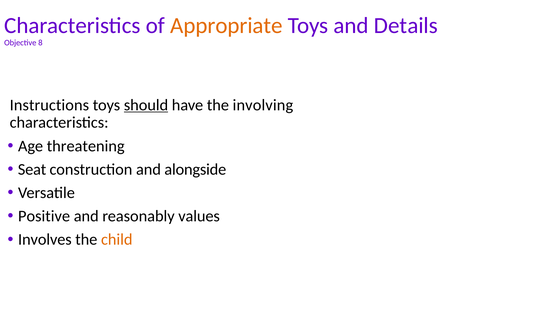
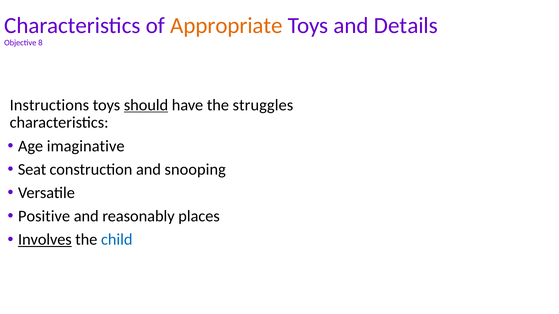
involving: involving -> struggles
threatening: threatening -> imaginative
alongside: alongside -> snooping
values: values -> places
Involves underline: none -> present
child colour: orange -> blue
